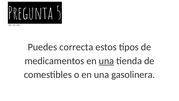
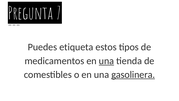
5: 5 -> 7
correcta: correcta -> etiqueta
gasolinera underline: none -> present
